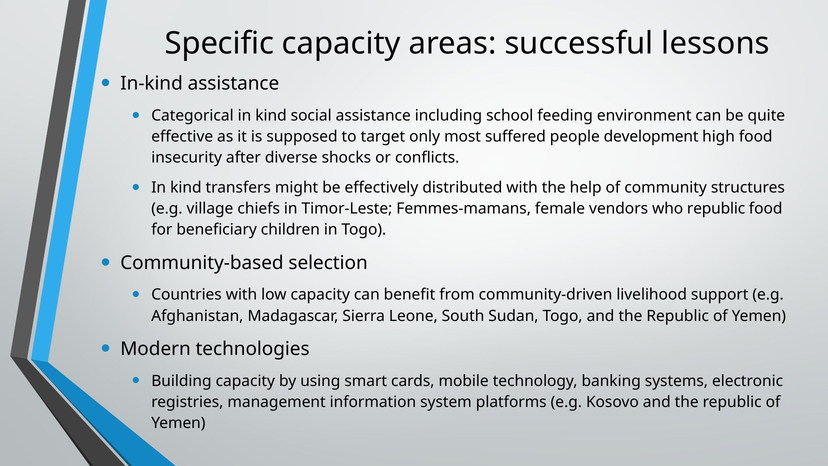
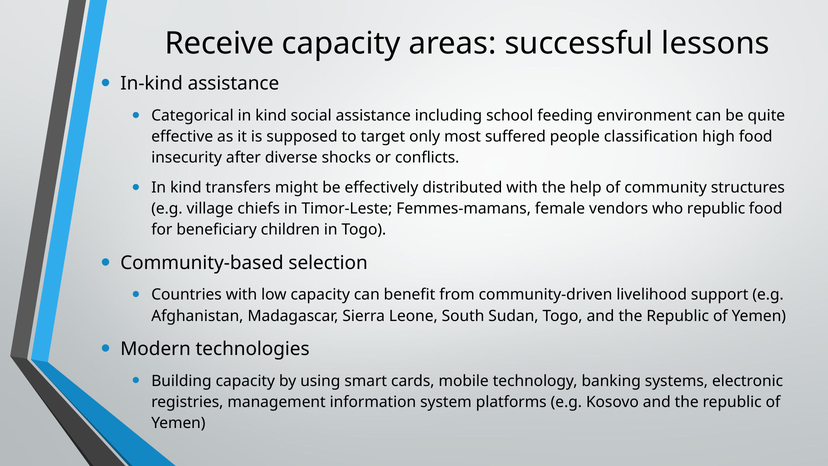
Specific: Specific -> Receive
development: development -> classification
